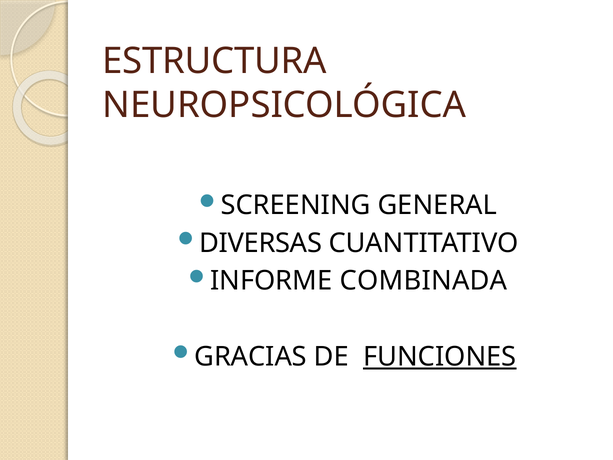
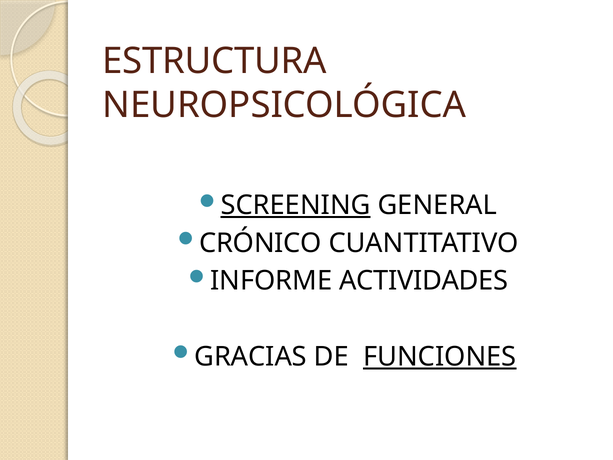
SCREENING underline: none -> present
DIVERSAS: DIVERSAS -> CRÓNICO
COMBINADA: COMBINADA -> ACTIVIDADES
